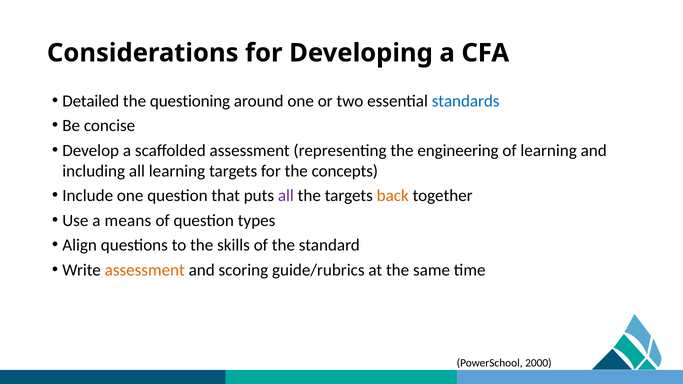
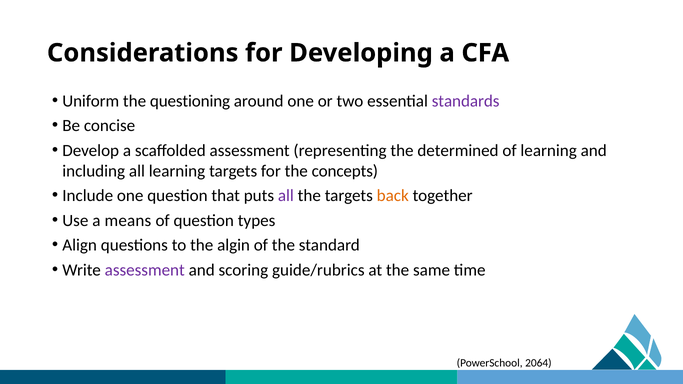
Detailed: Detailed -> Uniform
standards colour: blue -> purple
engineering: engineering -> determined
skills: skills -> algin
assessment at (145, 270) colour: orange -> purple
2000: 2000 -> 2064
